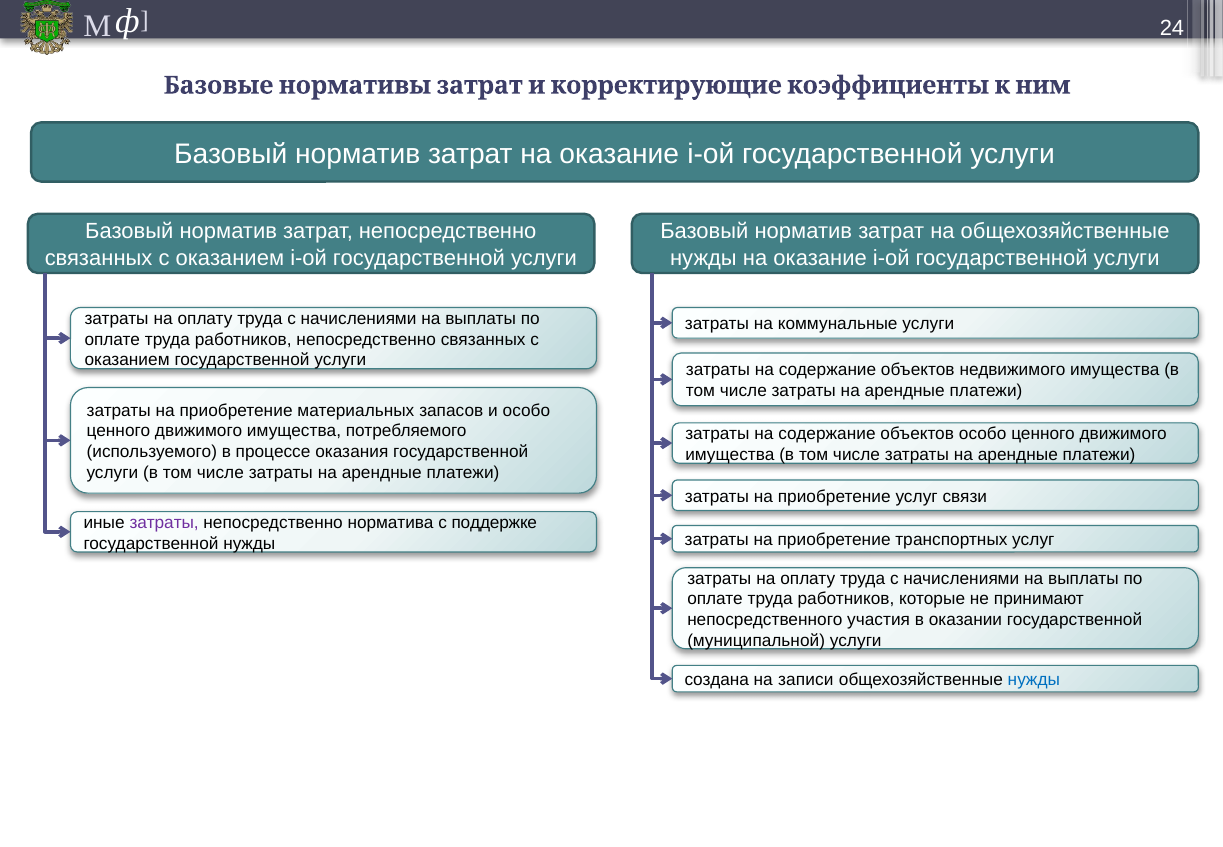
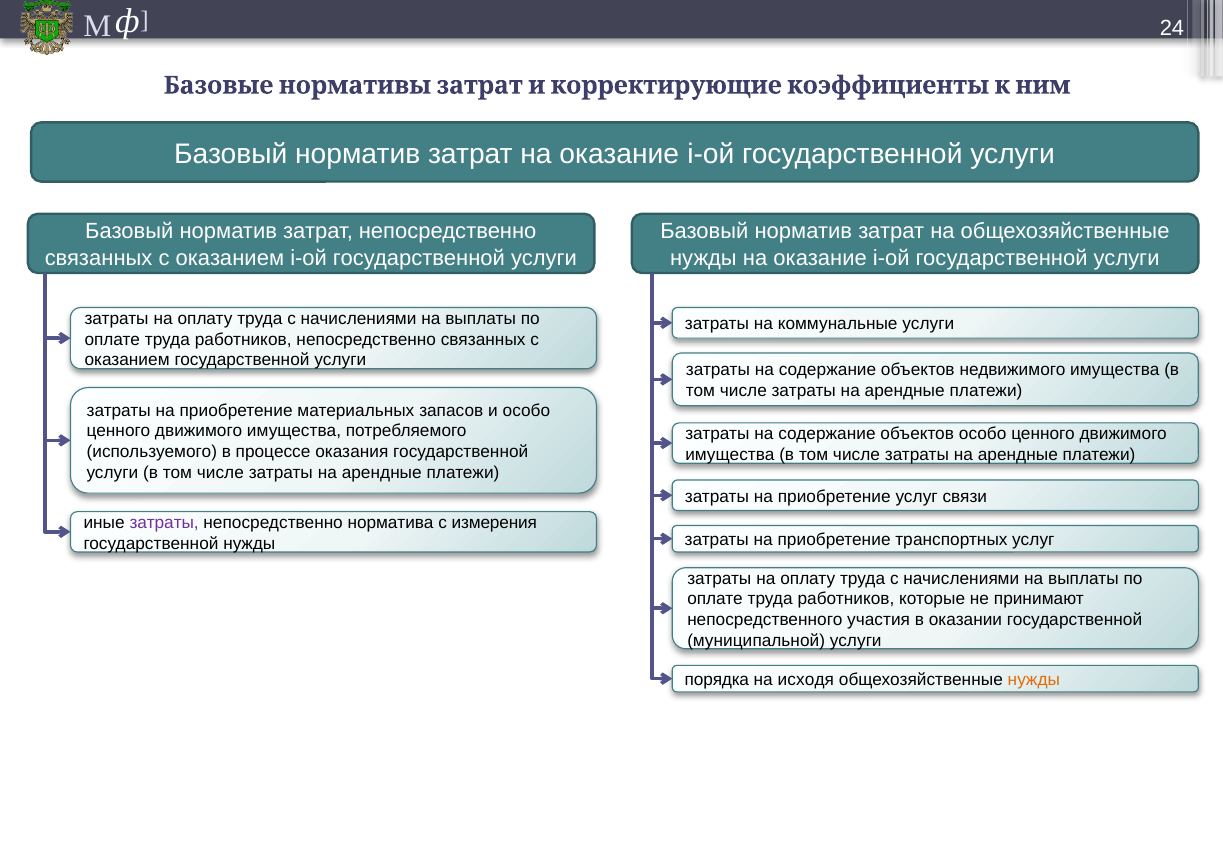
поддержке: поддержке -> измерения
создана: создана -> порядка
записи: записи -> исходя
нужды at (1034, 680) colour: blue -> orange
